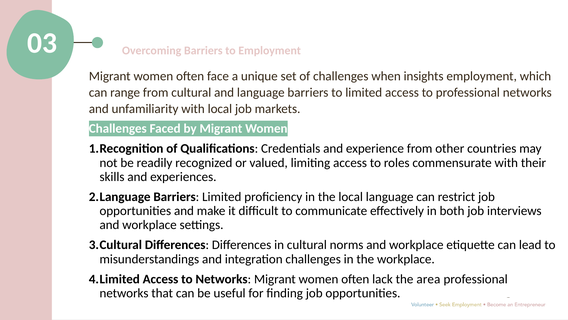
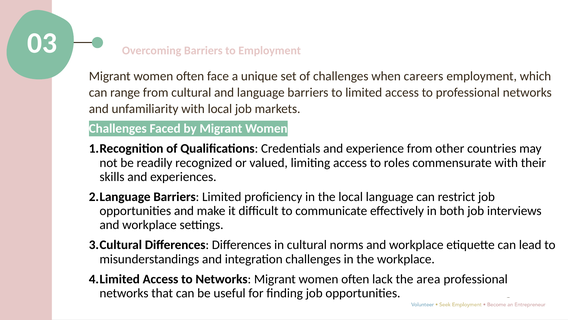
insights: insights -> careers
